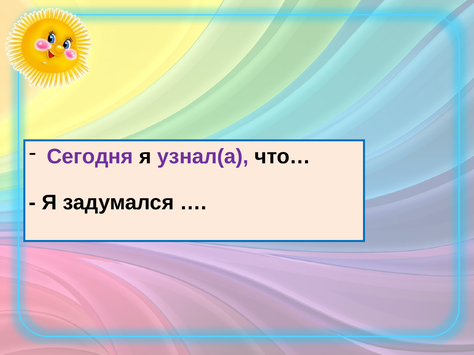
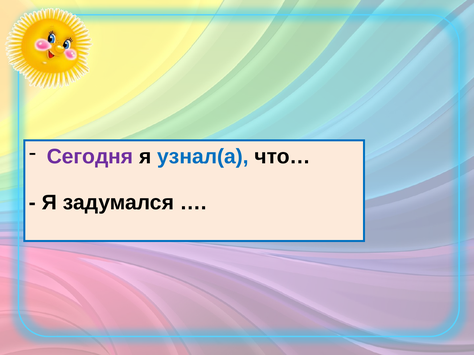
узнал(а colour: purple -> blue
